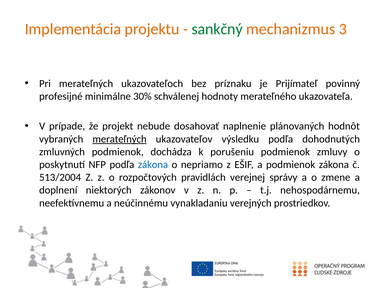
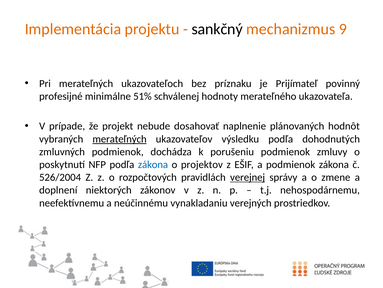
sankčný colour: green -> black
3: 3 -> 9
30%: 30% -> 51%
nepriamo: nepriamo -> projektov
513/2004: 513/2004 -> 526/2004
verejnej underline: none -> present
